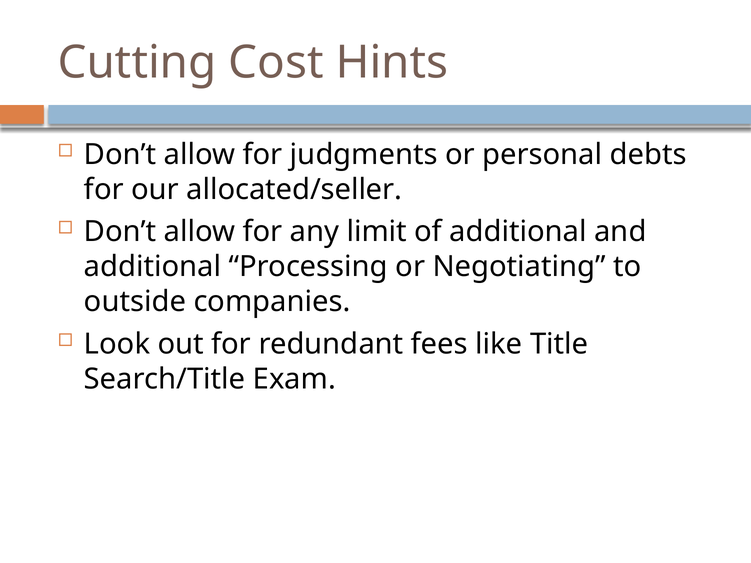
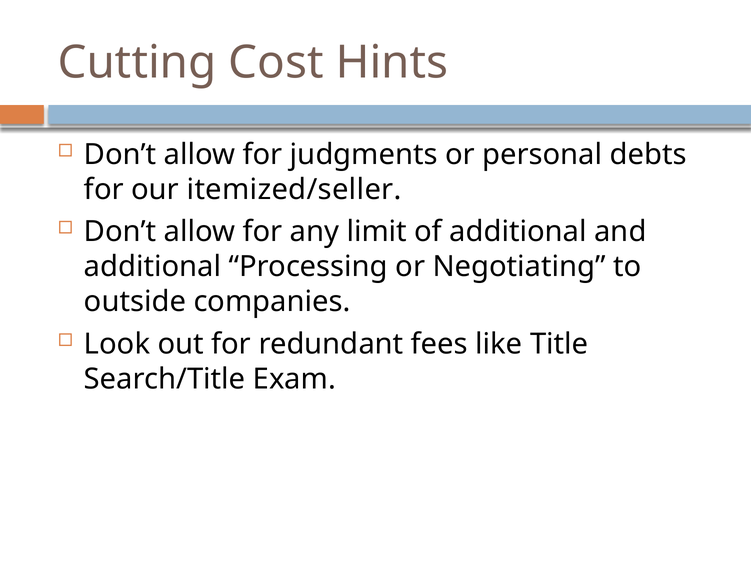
allocated/seller: allocated/seller -> itemized/seller
